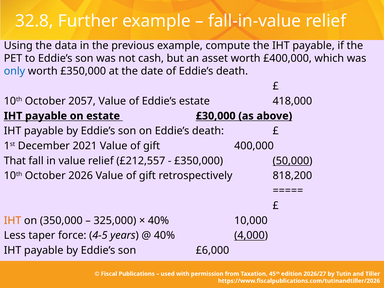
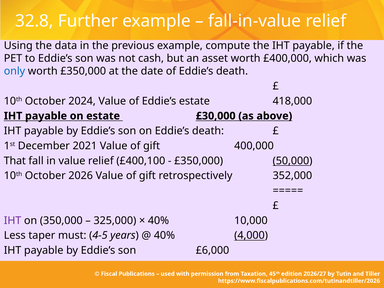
2057: 2057 -> 2024
£212,557: £212,557 -> £400,100
818,200: 818,200 -> 352,000
IHT at (13, 220) colour: orange -> purple
force: force -> must
